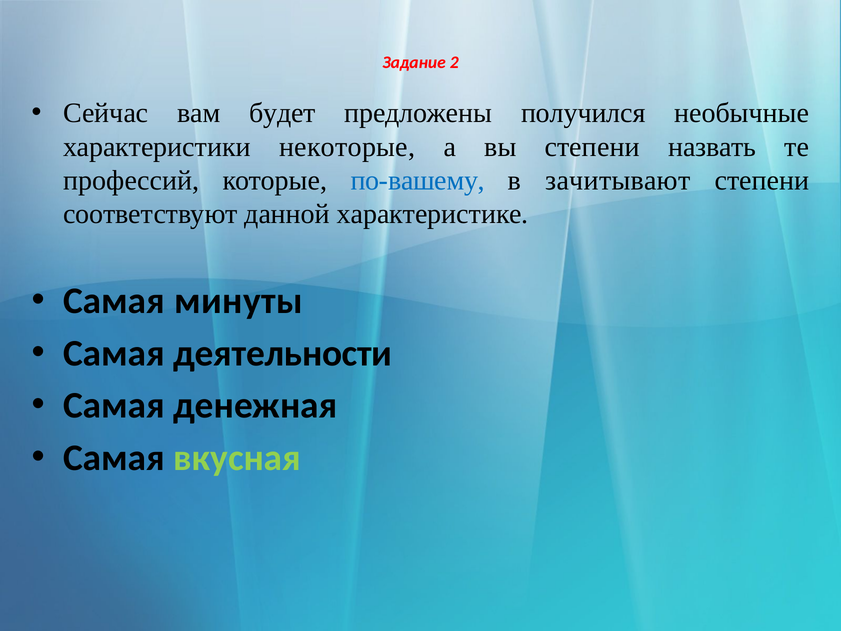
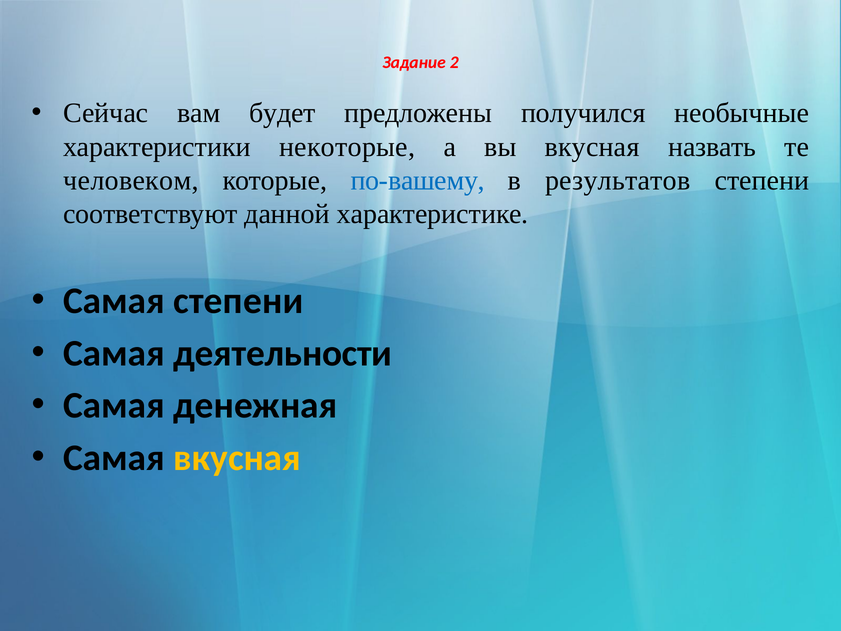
вы степени: степени -> вкусная
профессий: профессий -> человеком
зачитывают: зачитывают -> результатов
Самая минуты: минуты -> степени
вкусная at (237, 458) colour: light green -> yellow
